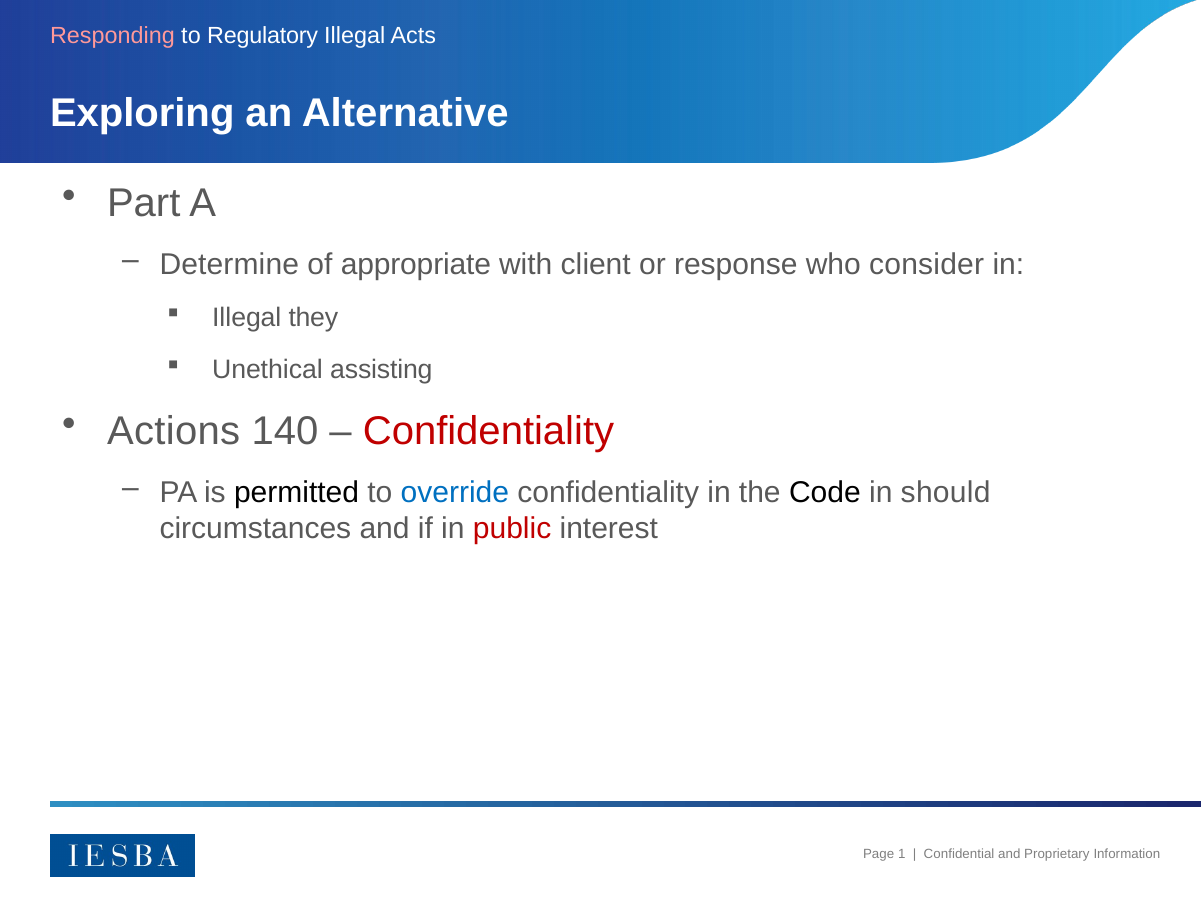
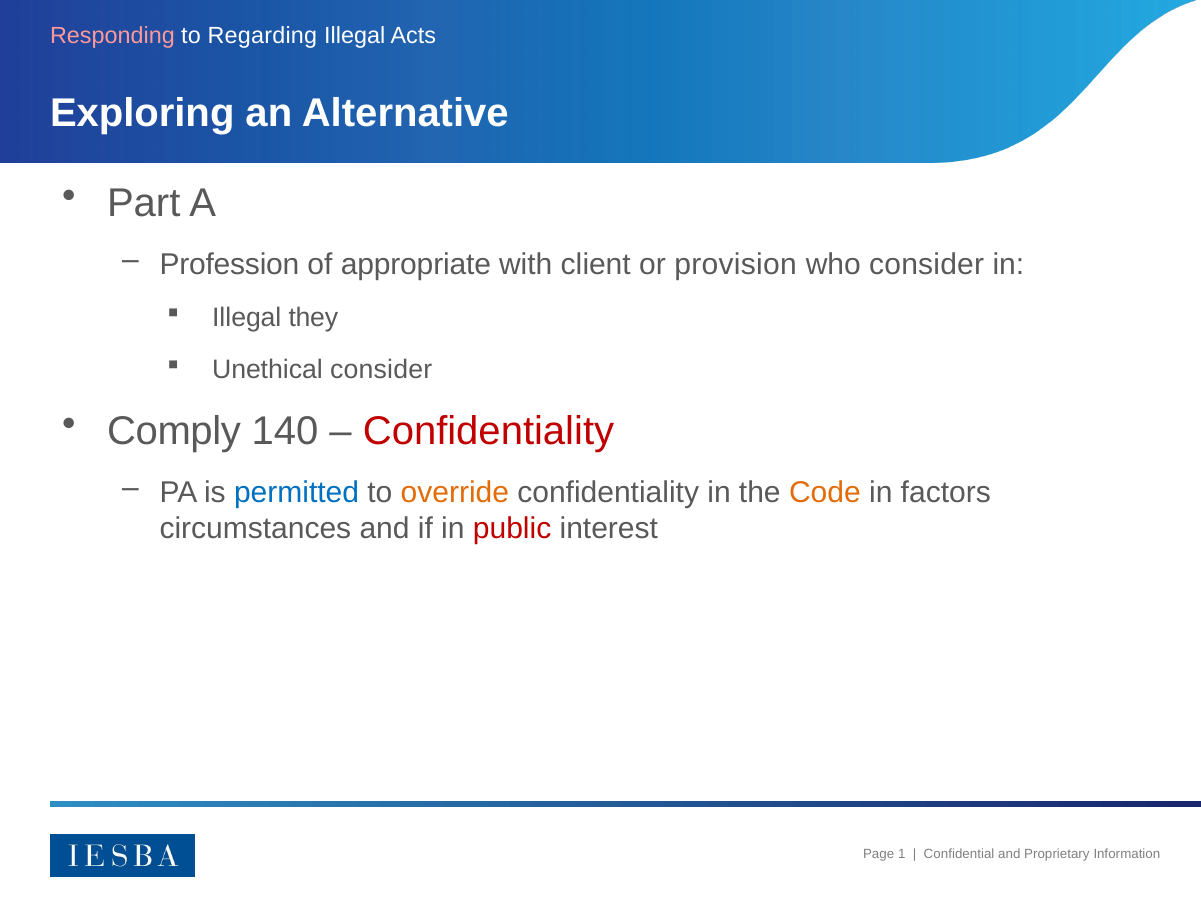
Regulatory: Regulatory -> Regarding
Determine: Determine -> Profession
response: response -> provision
Unethical assisting: assisting -> consider
Actions: Actions -> Comply
permitted colour: black -> blue
override colour: blue -> orange
Code colour: black -> orange
should: should -> factors
